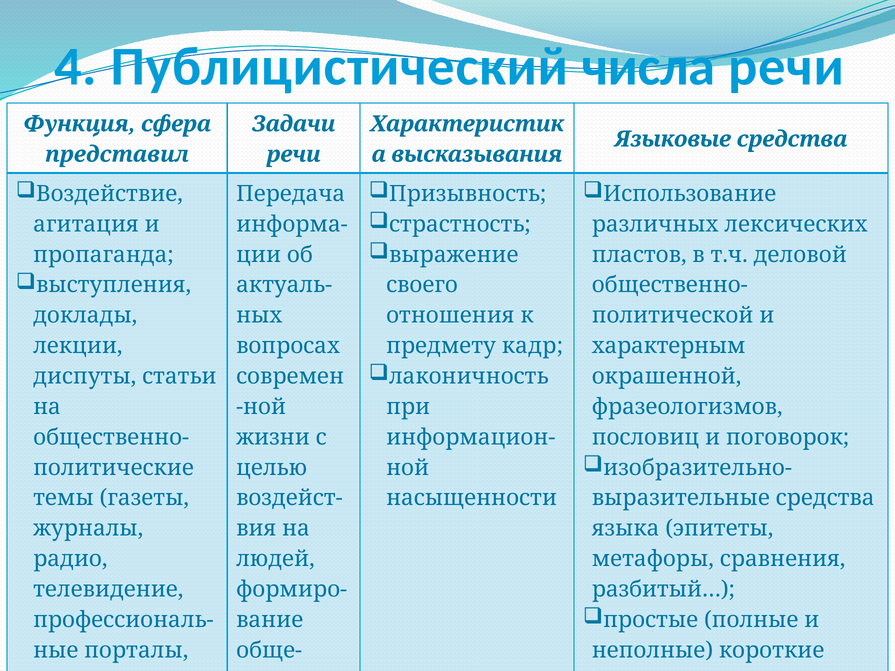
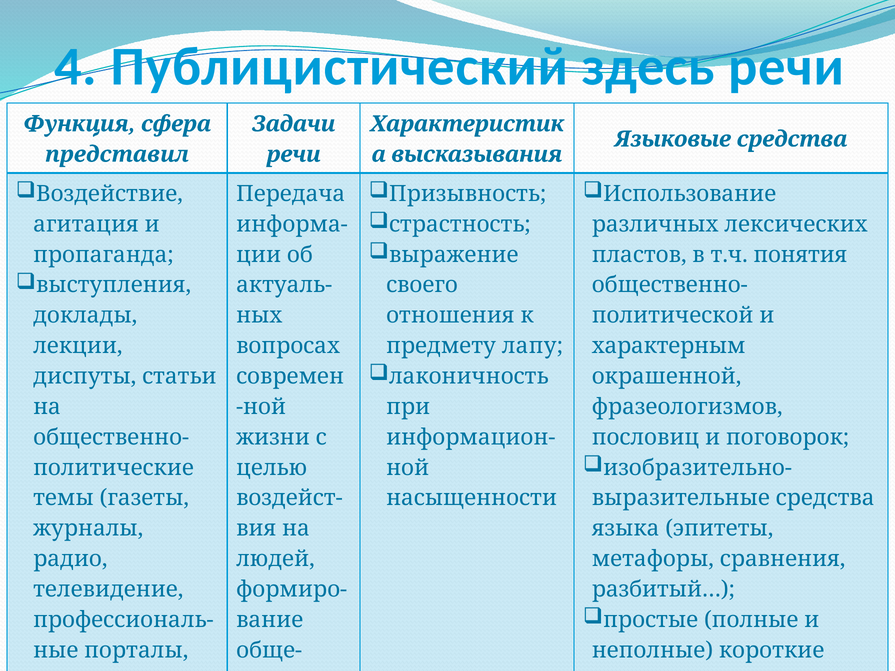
числа: числа -> здесь
деловой: деловой -> понятия
кадр: кадр -> лапу
